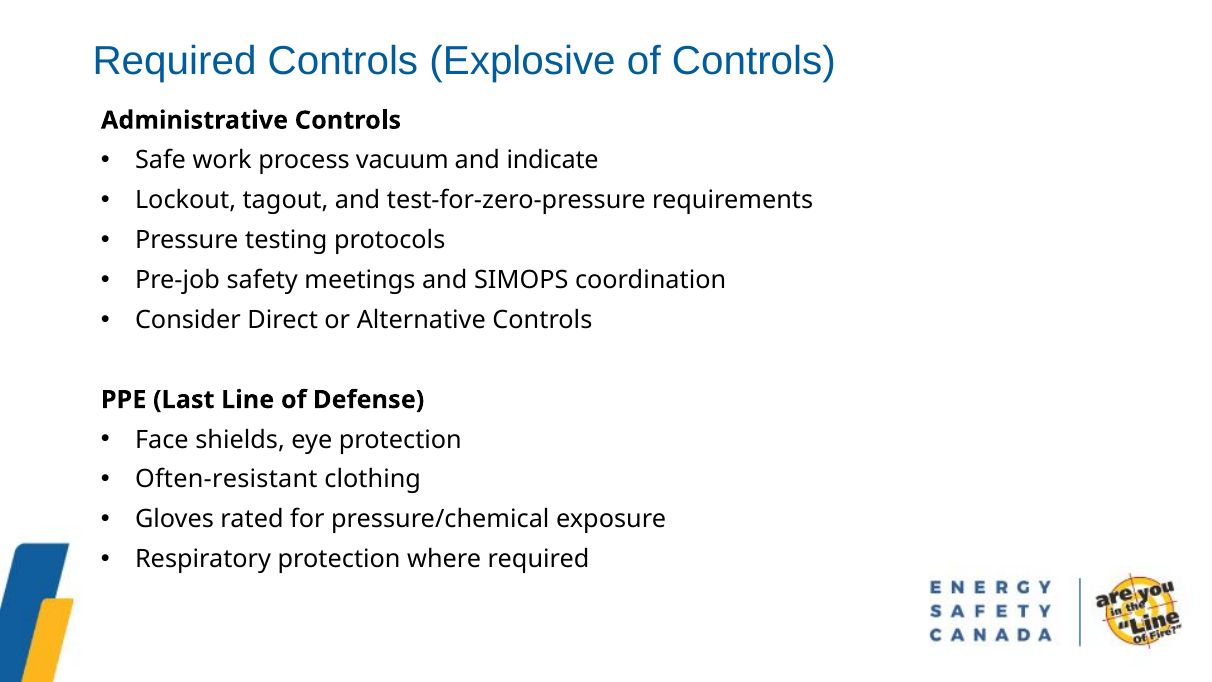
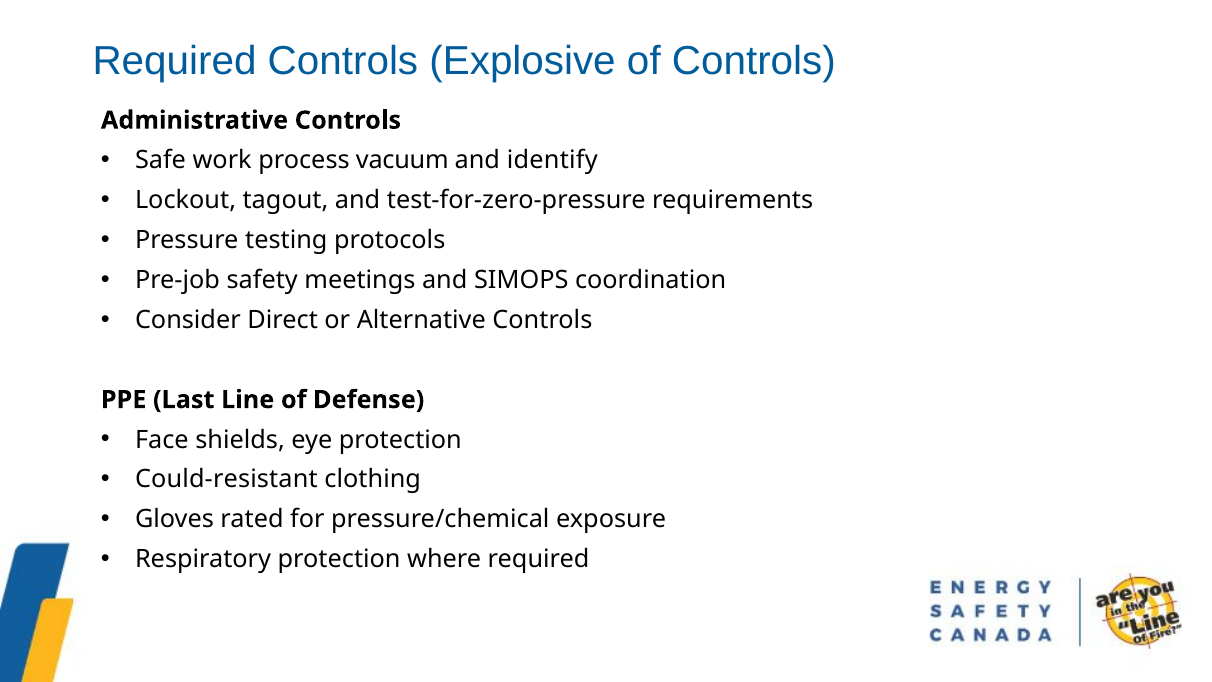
indicate: indicate -> identify
Often-resistant: Often-resistant -> Could-resistant
